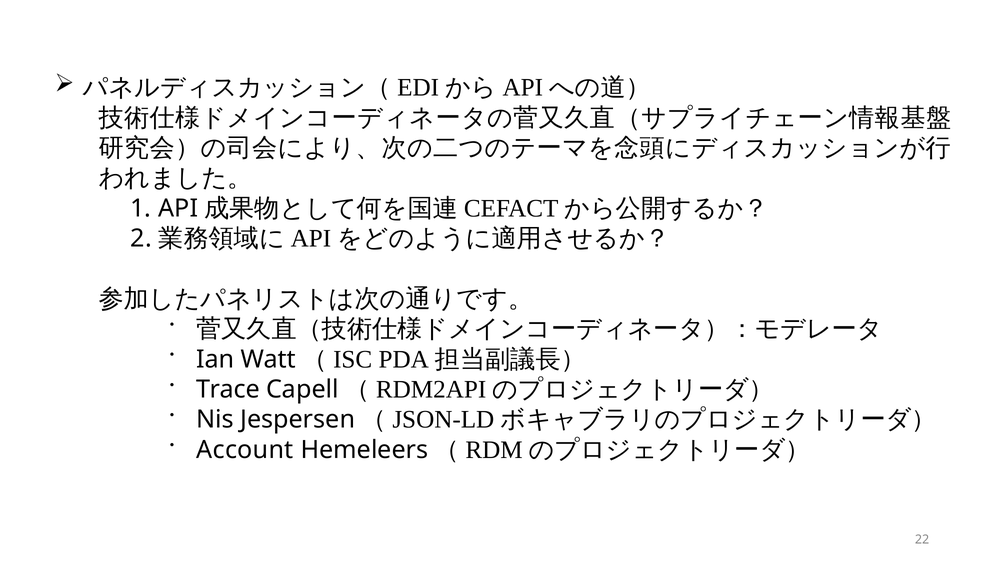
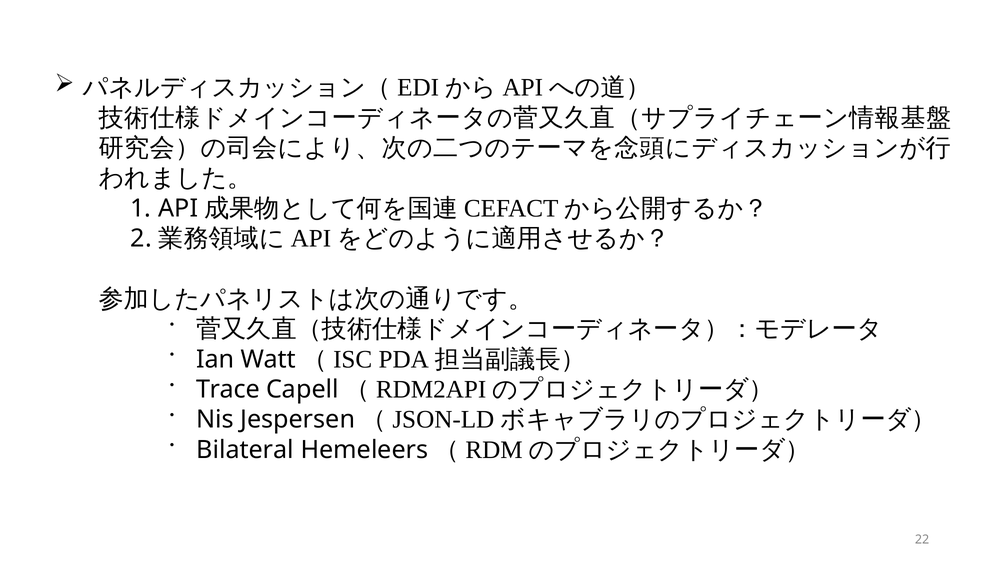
Account: Account -> Bilateral
